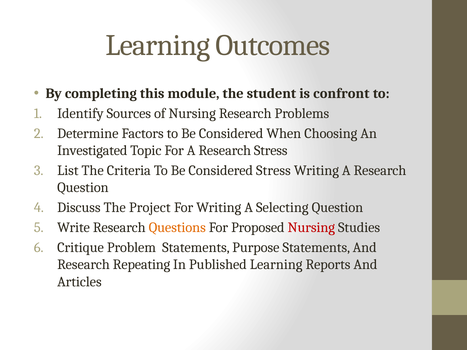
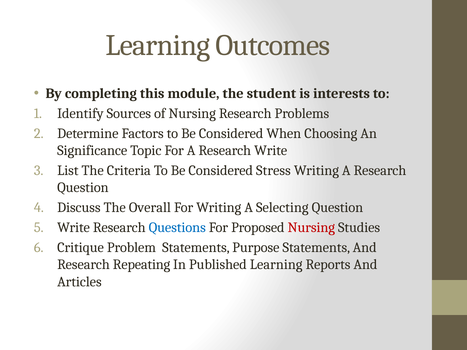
confront: confront -> interests
Investigated: Investigated -> Significance
Research Stress: Stress -> Write
Project: Project -> Overall
Questions colour: orange -> blue
